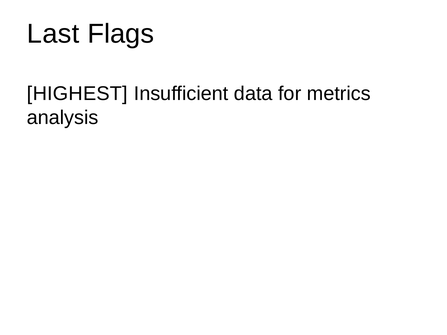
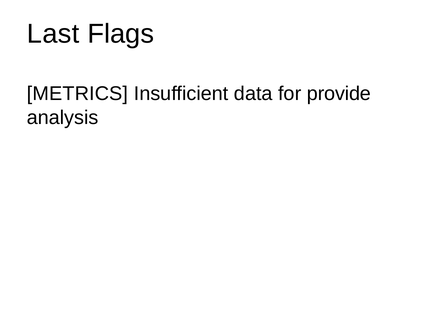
HIGHEST: HIGHEST -> METRICS
metrics: metrics -> provide
